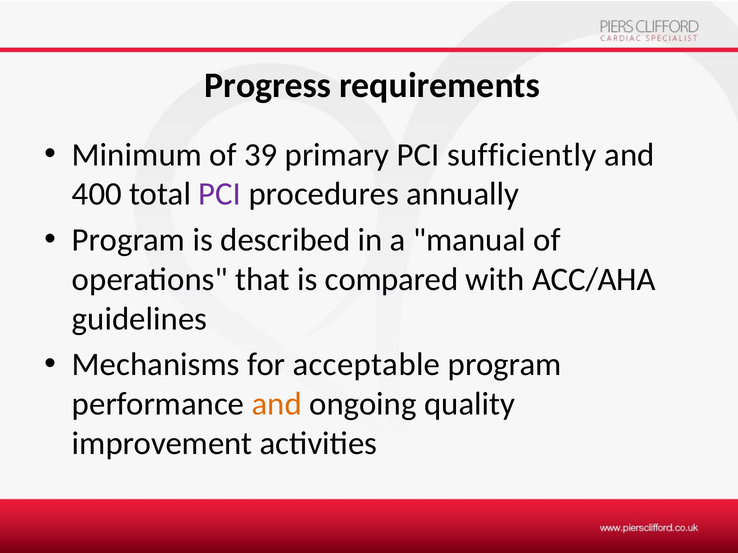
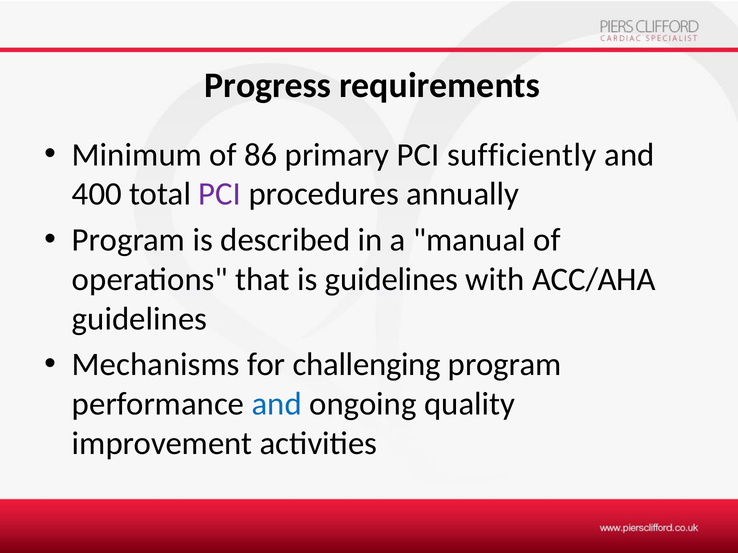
39: 39 -> 86
is compared: compared -> guidelines
acceptable: acceptable -> challenging
and at (277, 404) colour: orange -> blue
